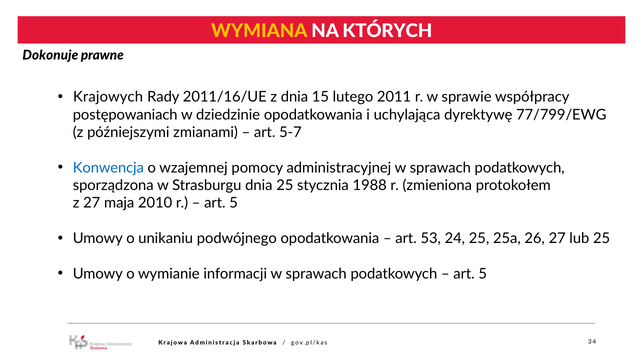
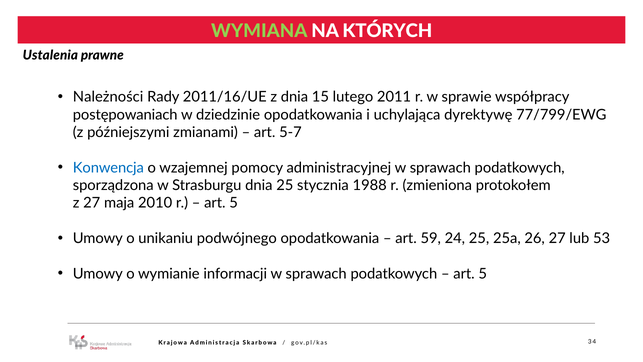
WYMIANA colour: yellow -> light green
Dokonuje: Dokonuje -> Ustalenia
Krajowych: Krajowych -> Należności
53: 53 -> 59
lub 25: 25 -> 53
